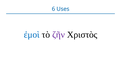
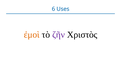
ἐμοὶ colour: blue -> orange
